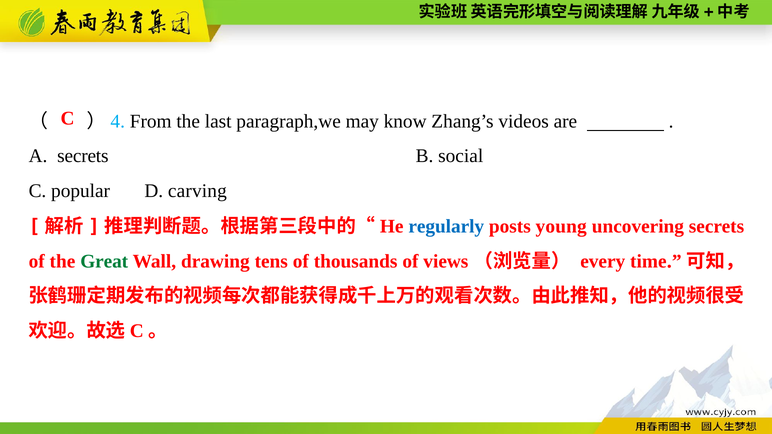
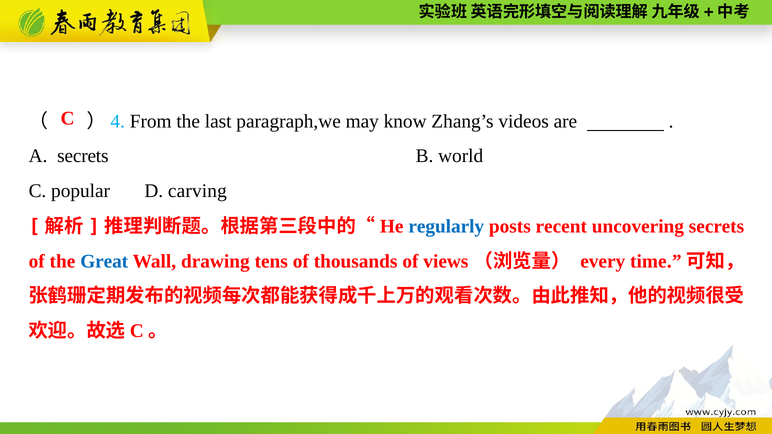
social: social -> world
young: young -> recent
Great colour: green -> blue
